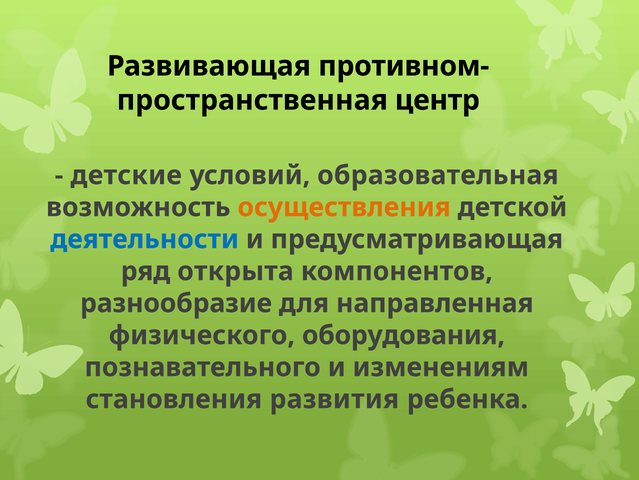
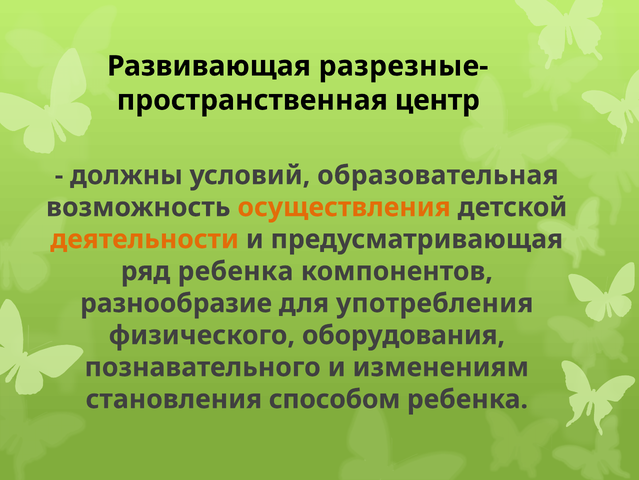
противном-: противном- -> разрезные-
детские: детские -> должны
деятельности colour: blue -> orange
ряд открыта: открыта -> ребенка
направленная: направленная -> употребления
развития: развития -> способом
